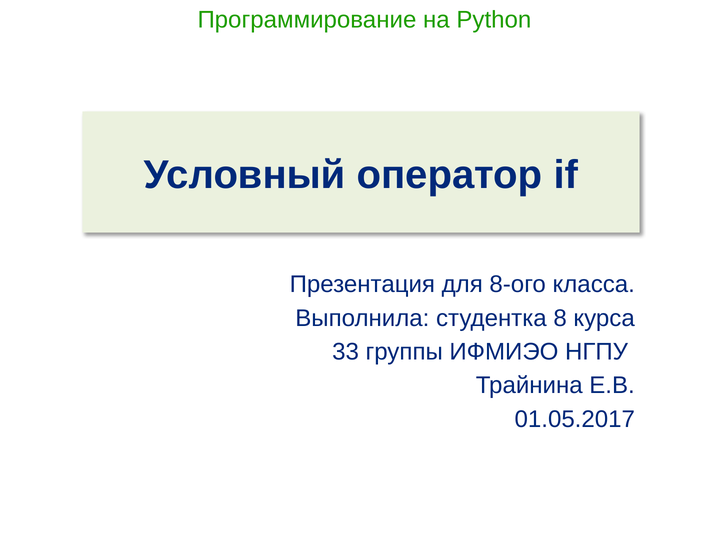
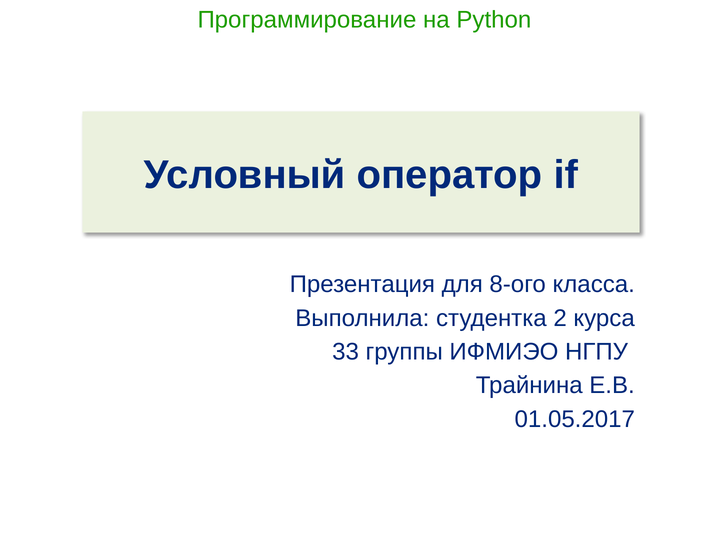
8: 8 -> 2
